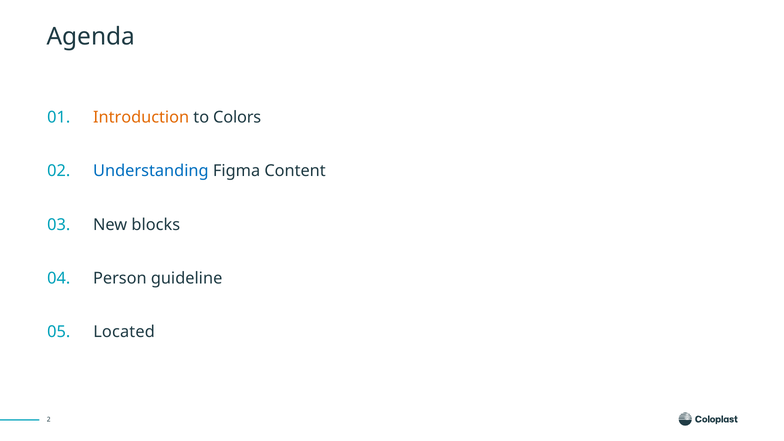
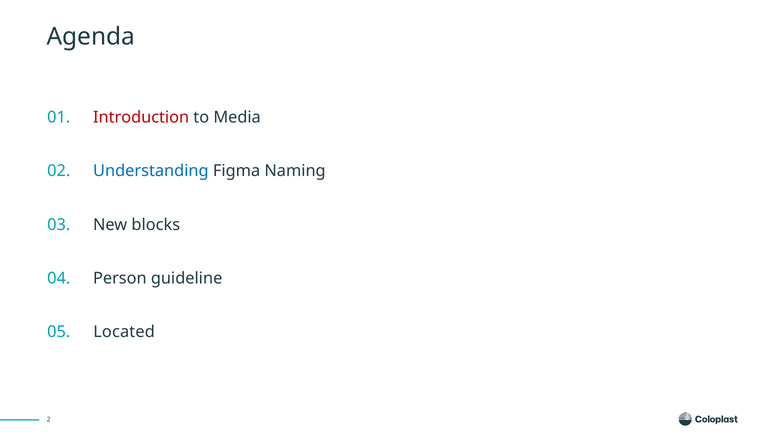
Introduction colour: orange -> red
Colors: Colors -> Media
Content: Content -> Naming
